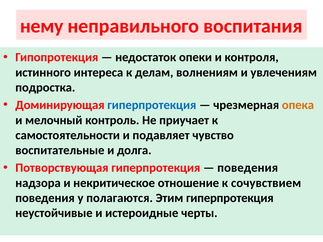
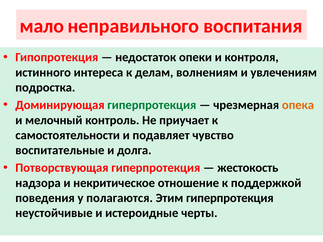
нему: нему -> мало
гиперпротекция at (152, 105) colour: blue -> green
поведения at (248, 168): поведения -> жестокость
сочувствием: сочувствием -> поддержкой
